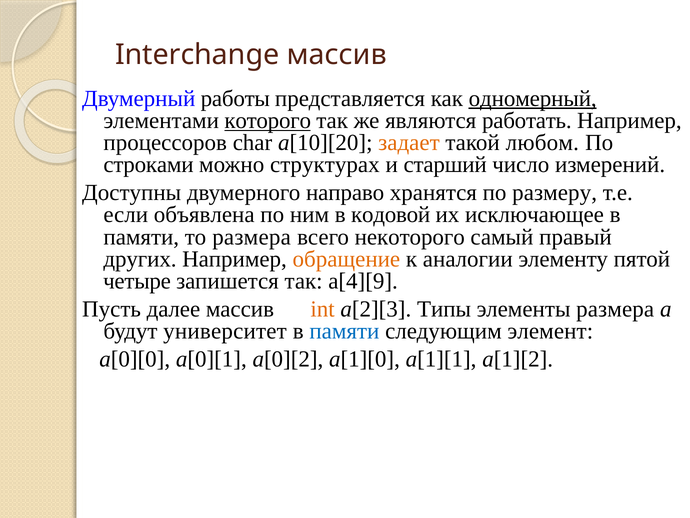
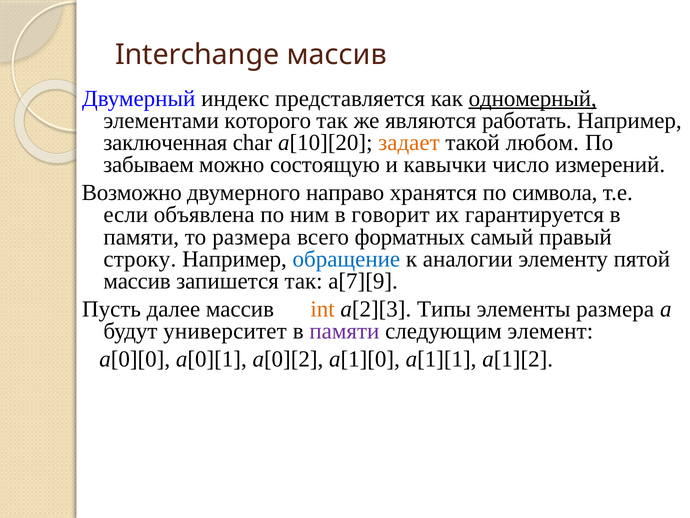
работы: работы -> индекс
которого underline: present -> none
процессоров: процессоров -> заключенная
строками: строками -> забываем
структурах: структурах -> состоящую
старший: старший -> кавычки
Доступны: Доступны -> Возможно
размеру: размеру -> символа
кодовой: кодовой -> говорит
исключающее: исключающее -> гарантируется
некоторого: некоторого -> форматных
других: других -> строку
обращение colour: orange -> blue
четыре at (137, 281): четыре -> массив
а[4][9: а[4][9 -> а[7][9
памяти at (344, 331) colour: blue -> purple
